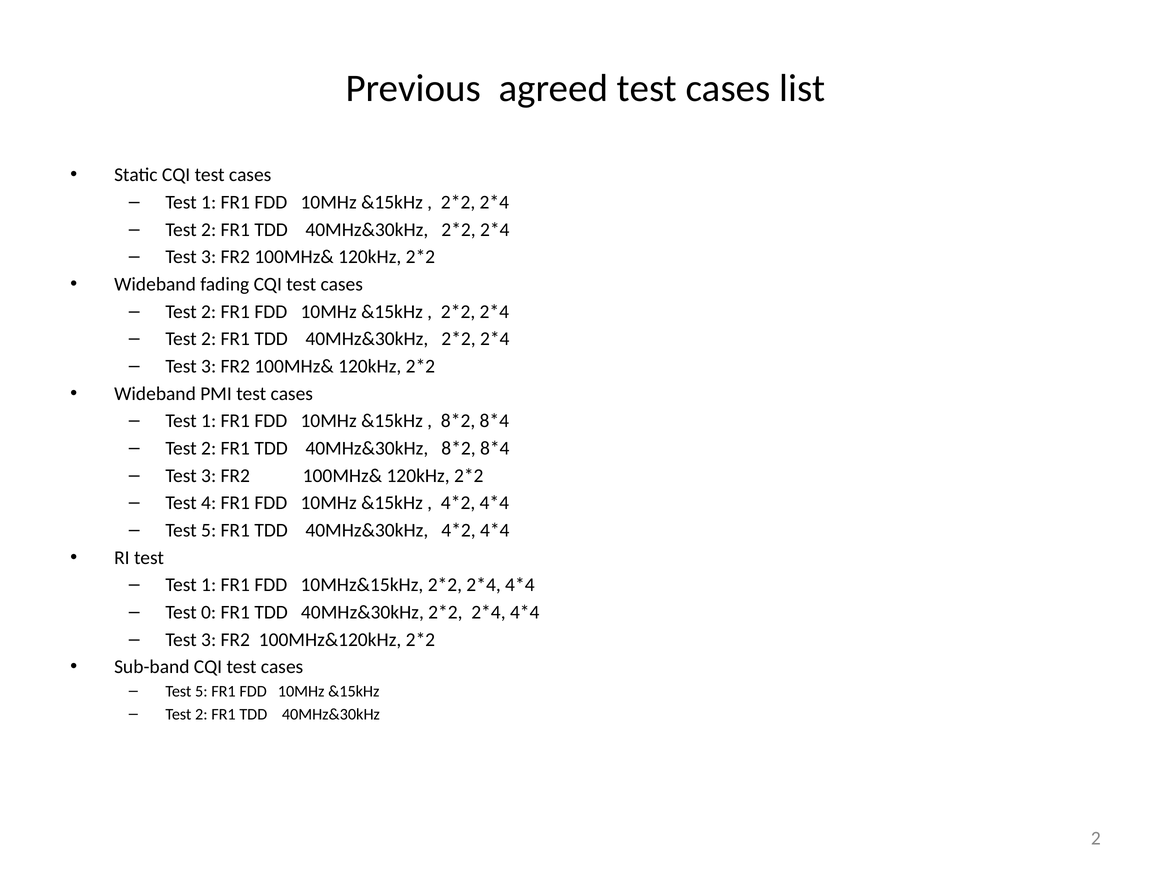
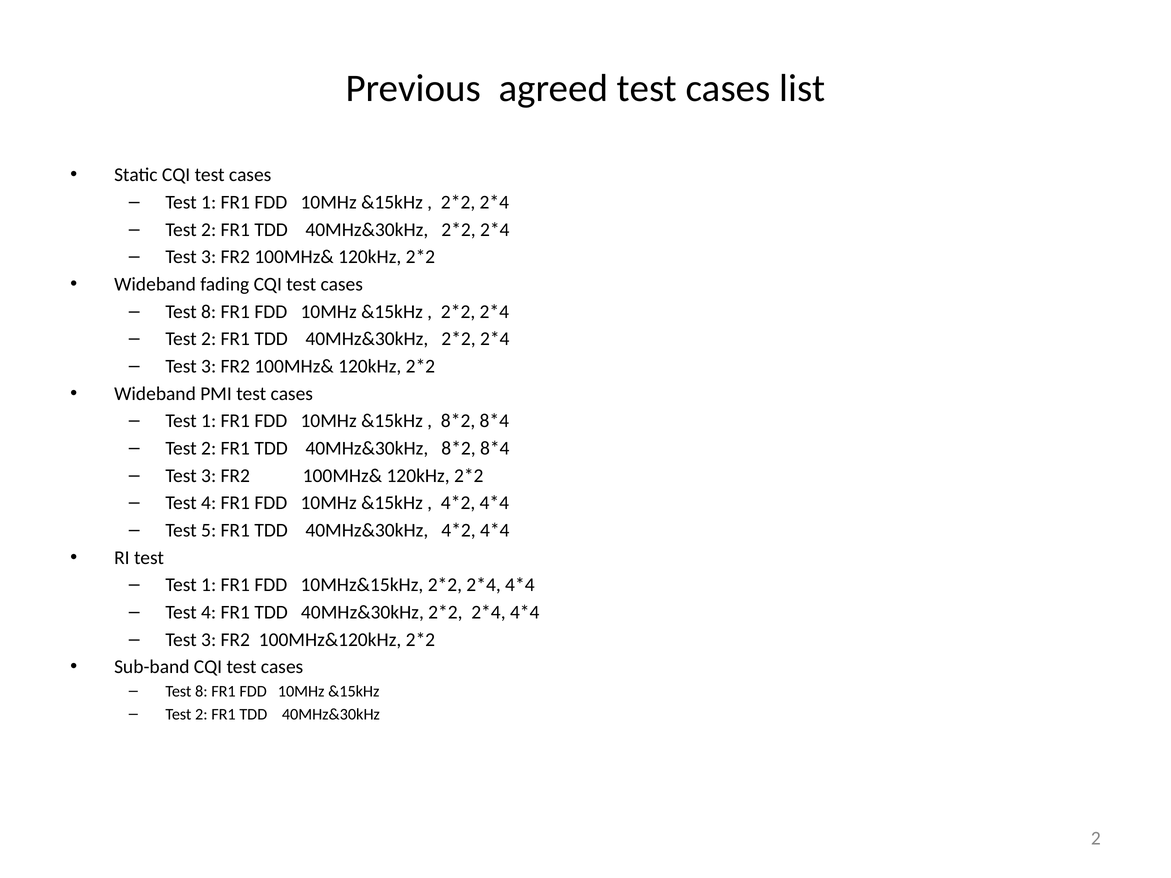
2 at (209, 312): 2 -> 8
0 at (209, 612): 0 -> 4
5 at (201, 692): 5 -> 8
